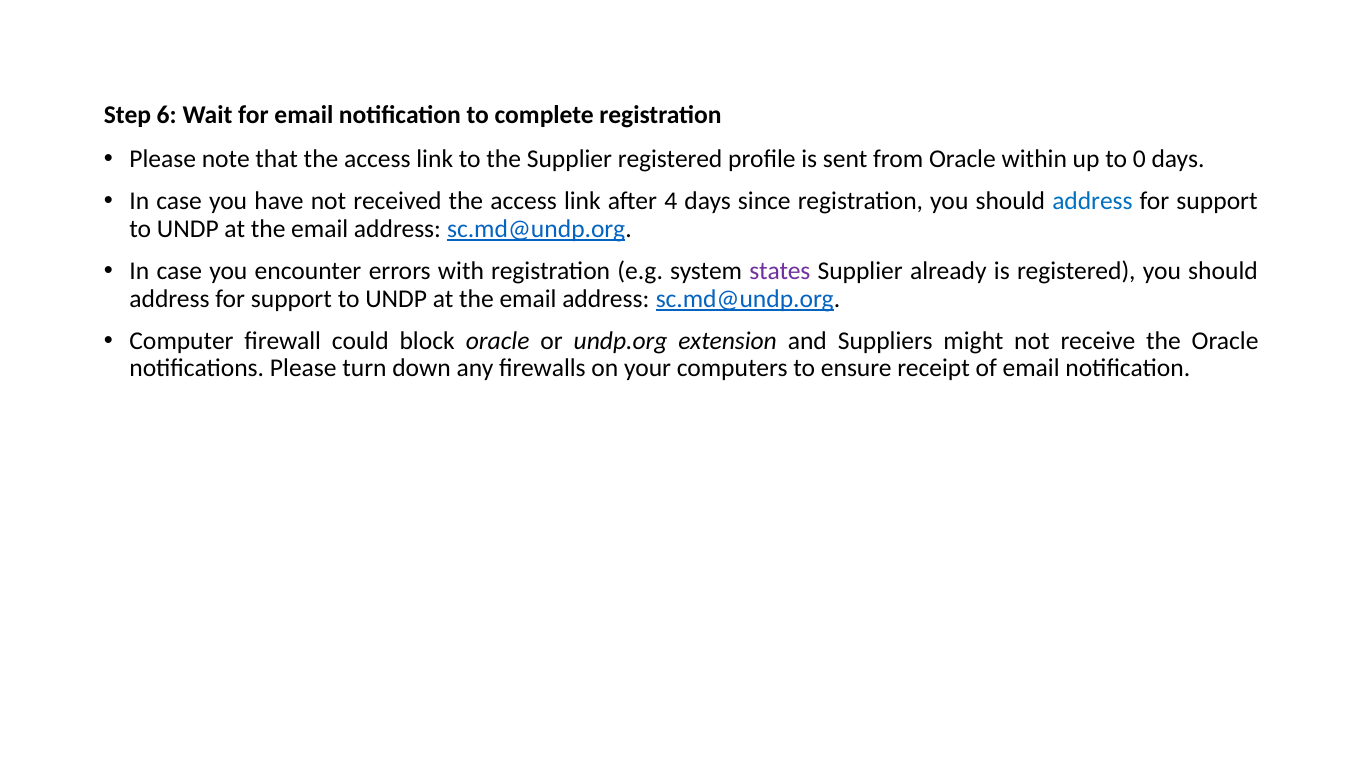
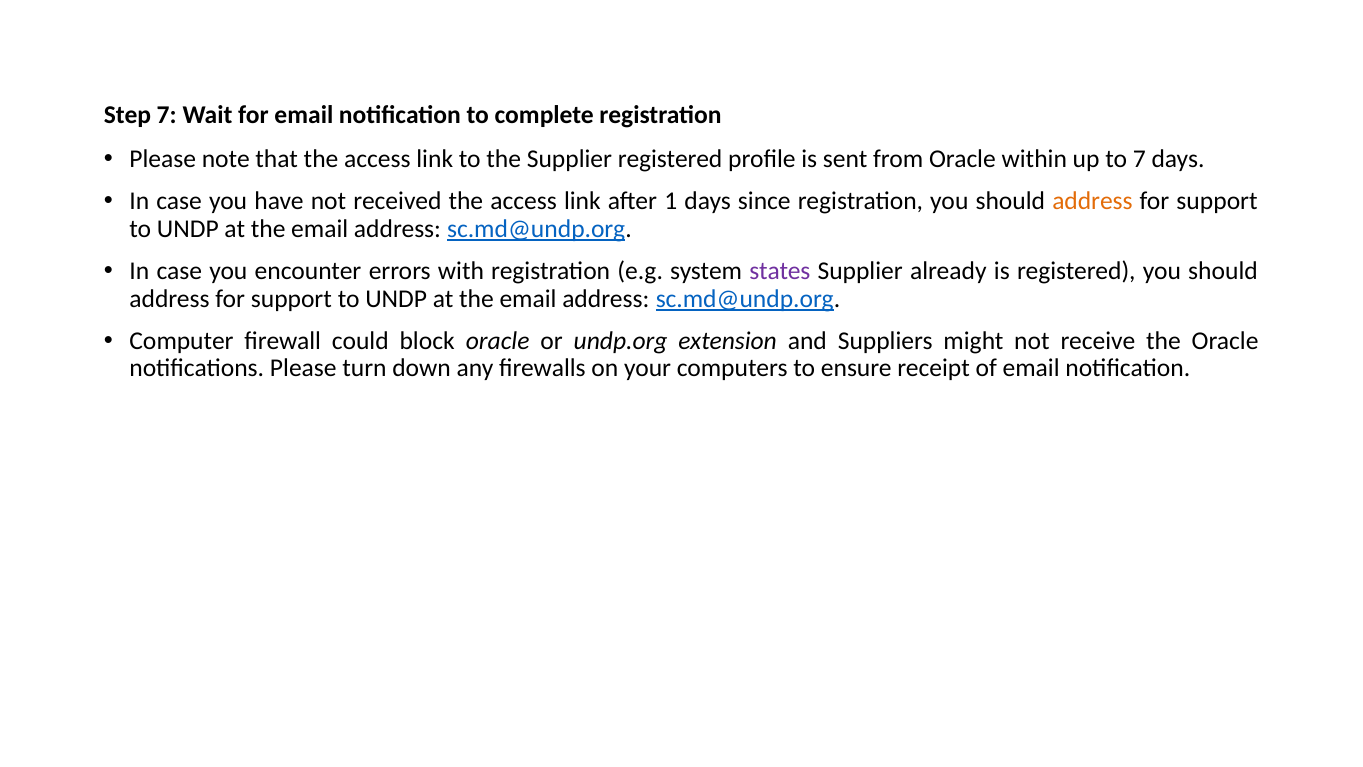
Step 6: 6 -> 7
to 0: 0 -> 7
4: 4 -> 1
address at (1092, 201) colour: blue -> orange
